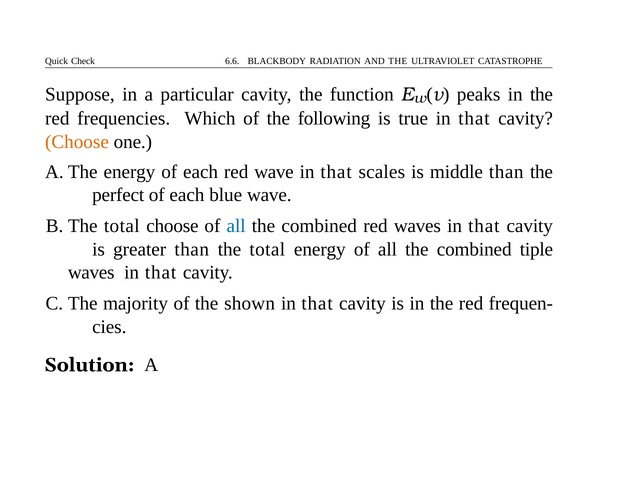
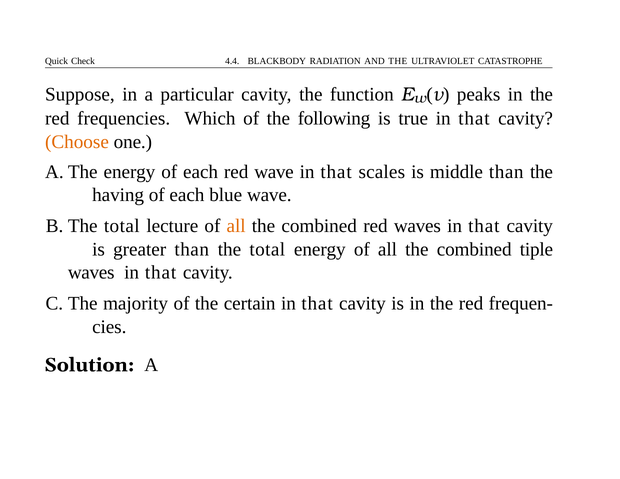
6.6: 6.6 -> 4.4
perfect: perfect -> having
total choose: choose -> lecture
all at (236, 226) colour: blue -> orange
shown: shown -> certain
